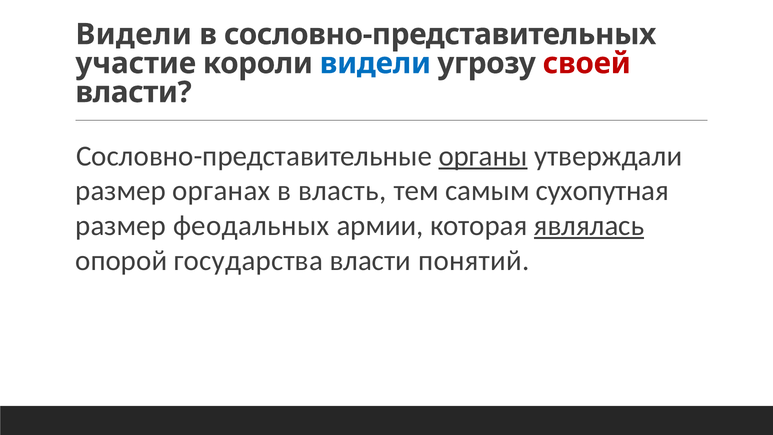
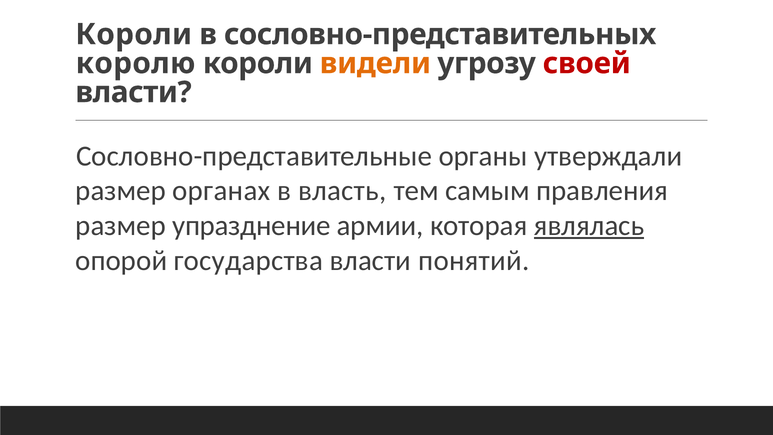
Видели at (134, 34): Видели -> Короли
участие: участие -> королю
видели at (375, 63) colour: blue -> orange
органы underline: present -> none
сухопутная: сухопутная -> правления
феодальных: феодальных -> упразднение
